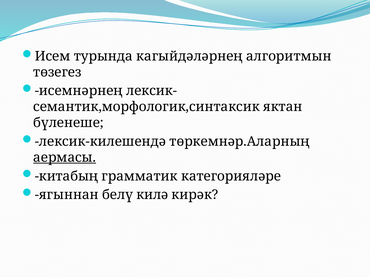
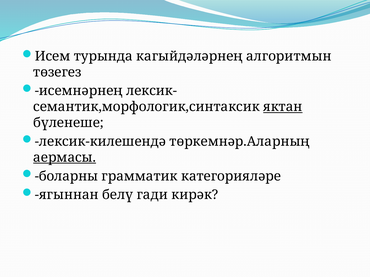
яктан underline: none -> present
китабың: китабың -> боларны
килә: килә -> гади
